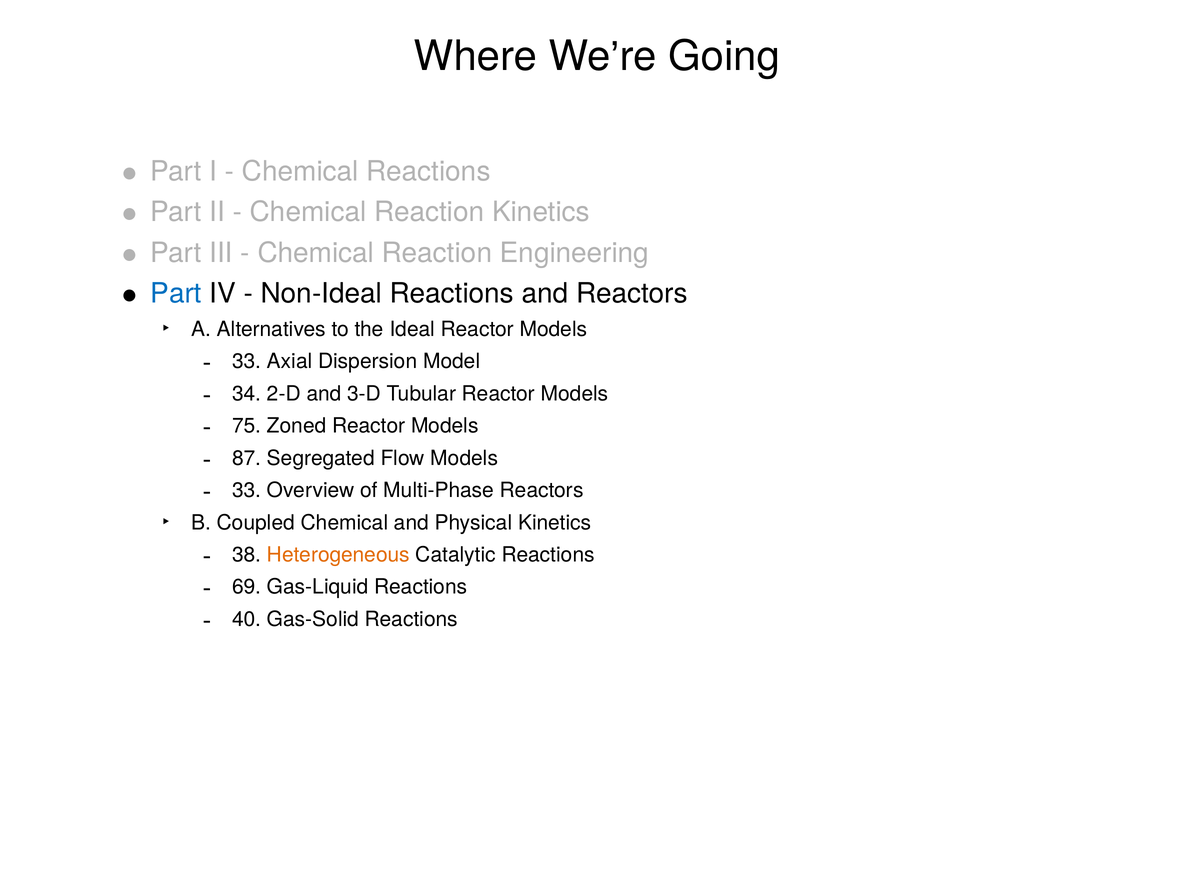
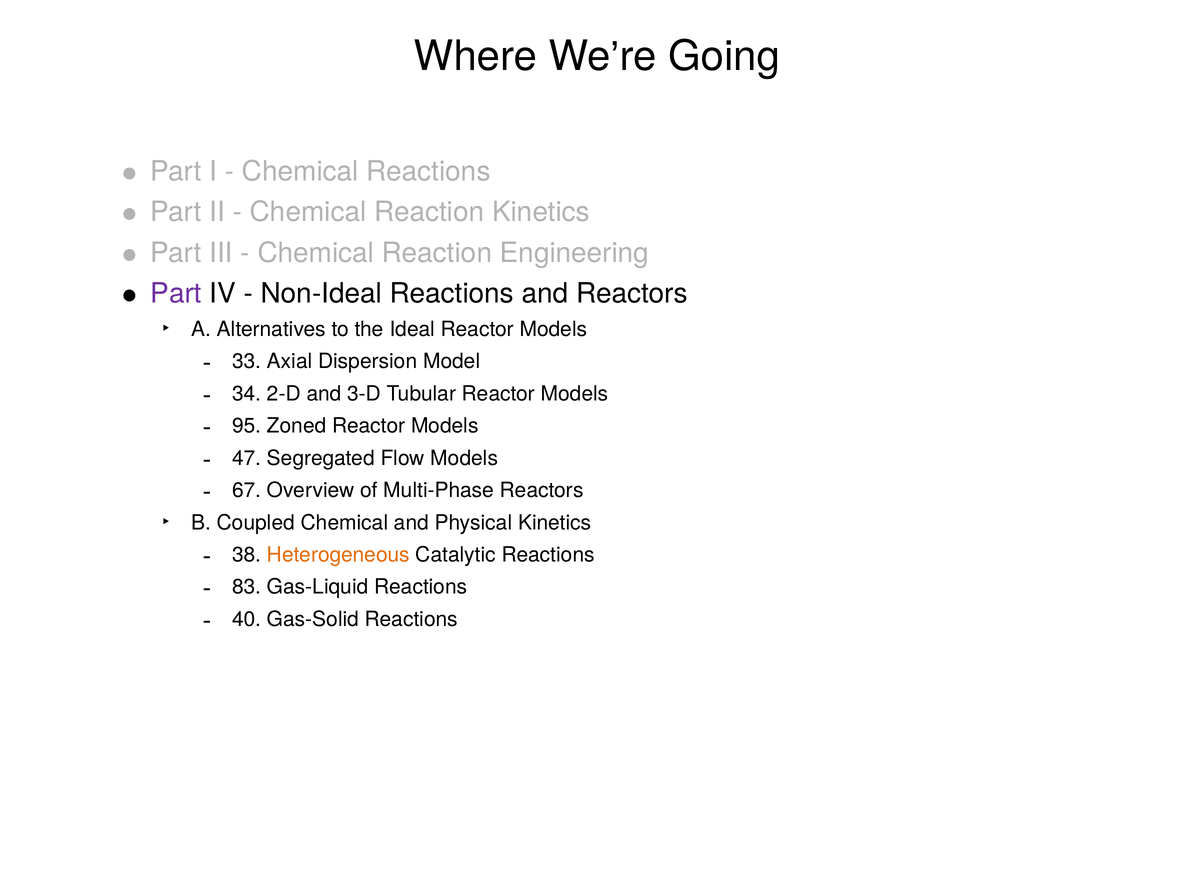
Part at (176, 293) colour: blue -> purple
75: 75 -> 95
87: 87 -> 47
33 at (247, 490): 33 -> 67
69: 69 -> 83
